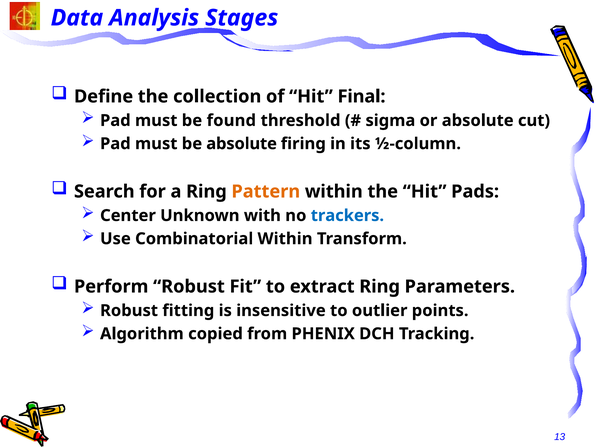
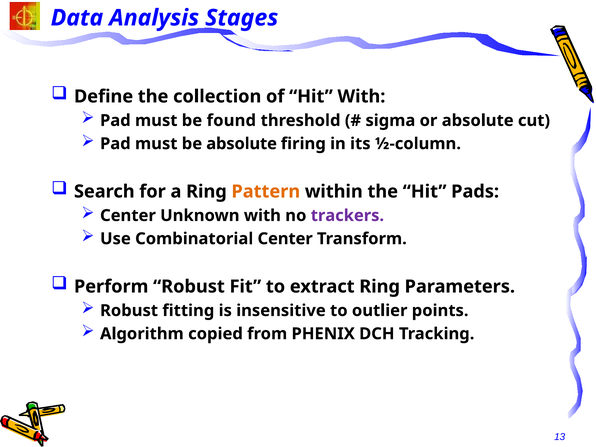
Hit Final: Final -> With
trackers colour: blue -> purple
Combinatorial Within: Within -> Center
